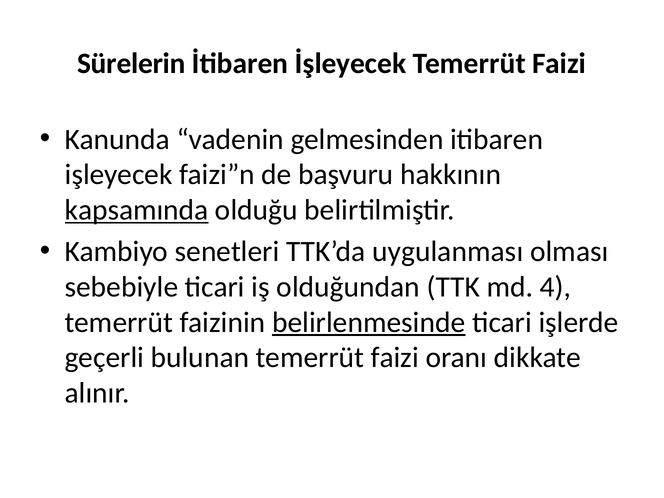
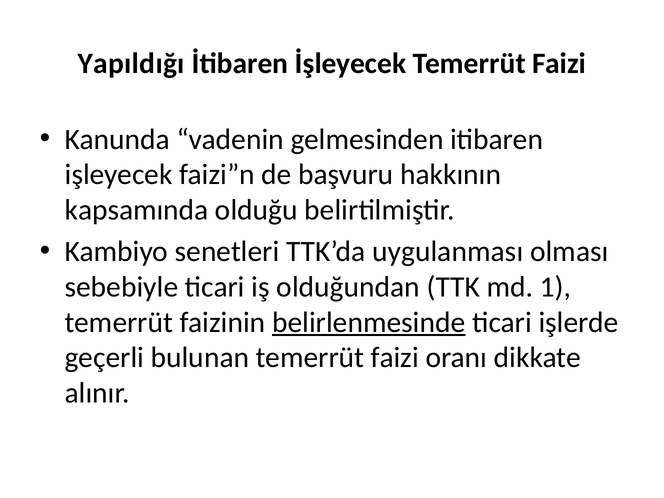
Sürelerin: Sürelerin -> Yapıldığı
kapsamında underline: present -> none
4: 4 -> 1
